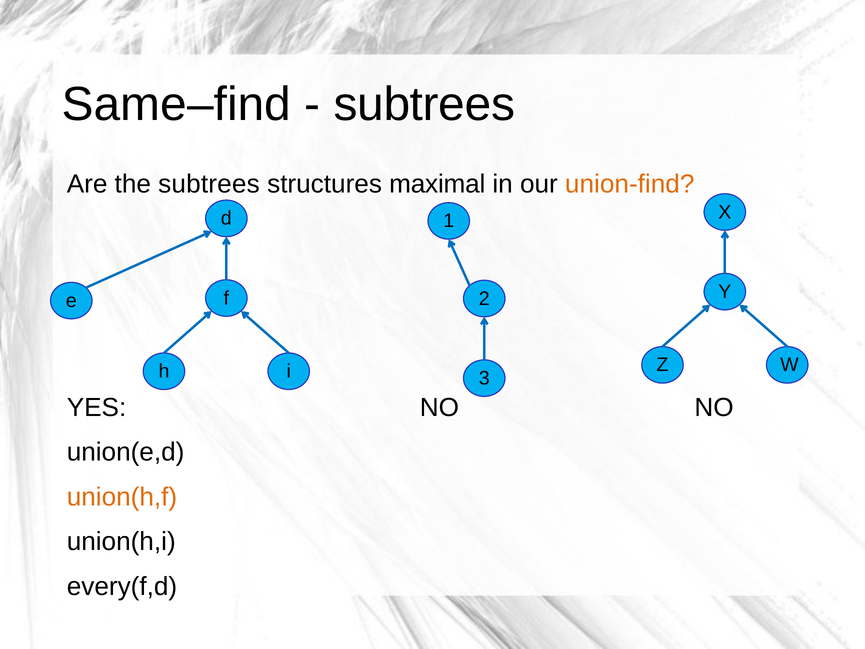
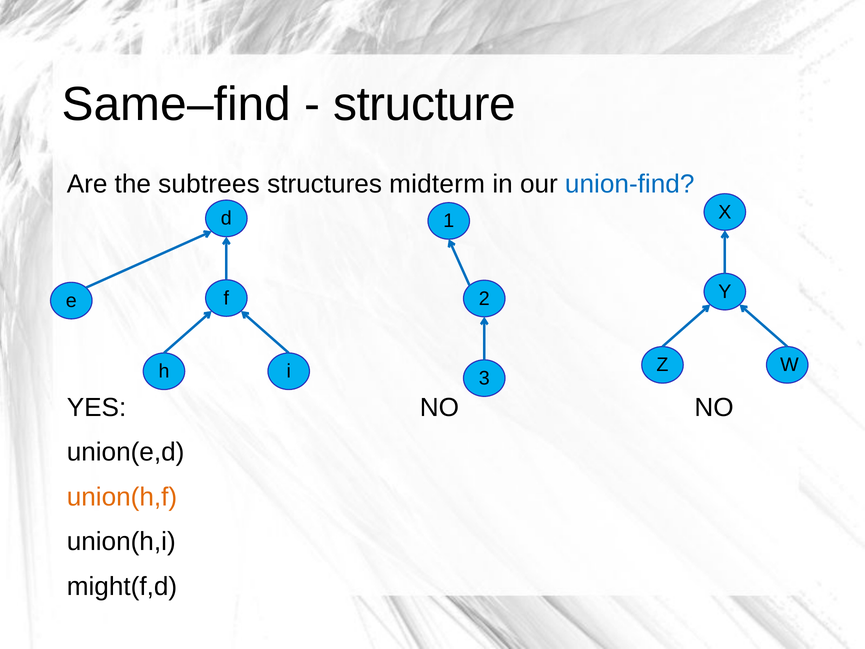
subtrees at (424, 104): subtrees -> structure
maximal: maximal -> midterm
union-find colour: orange -> blue
every(f,d: every(f,d -> might(f,d
